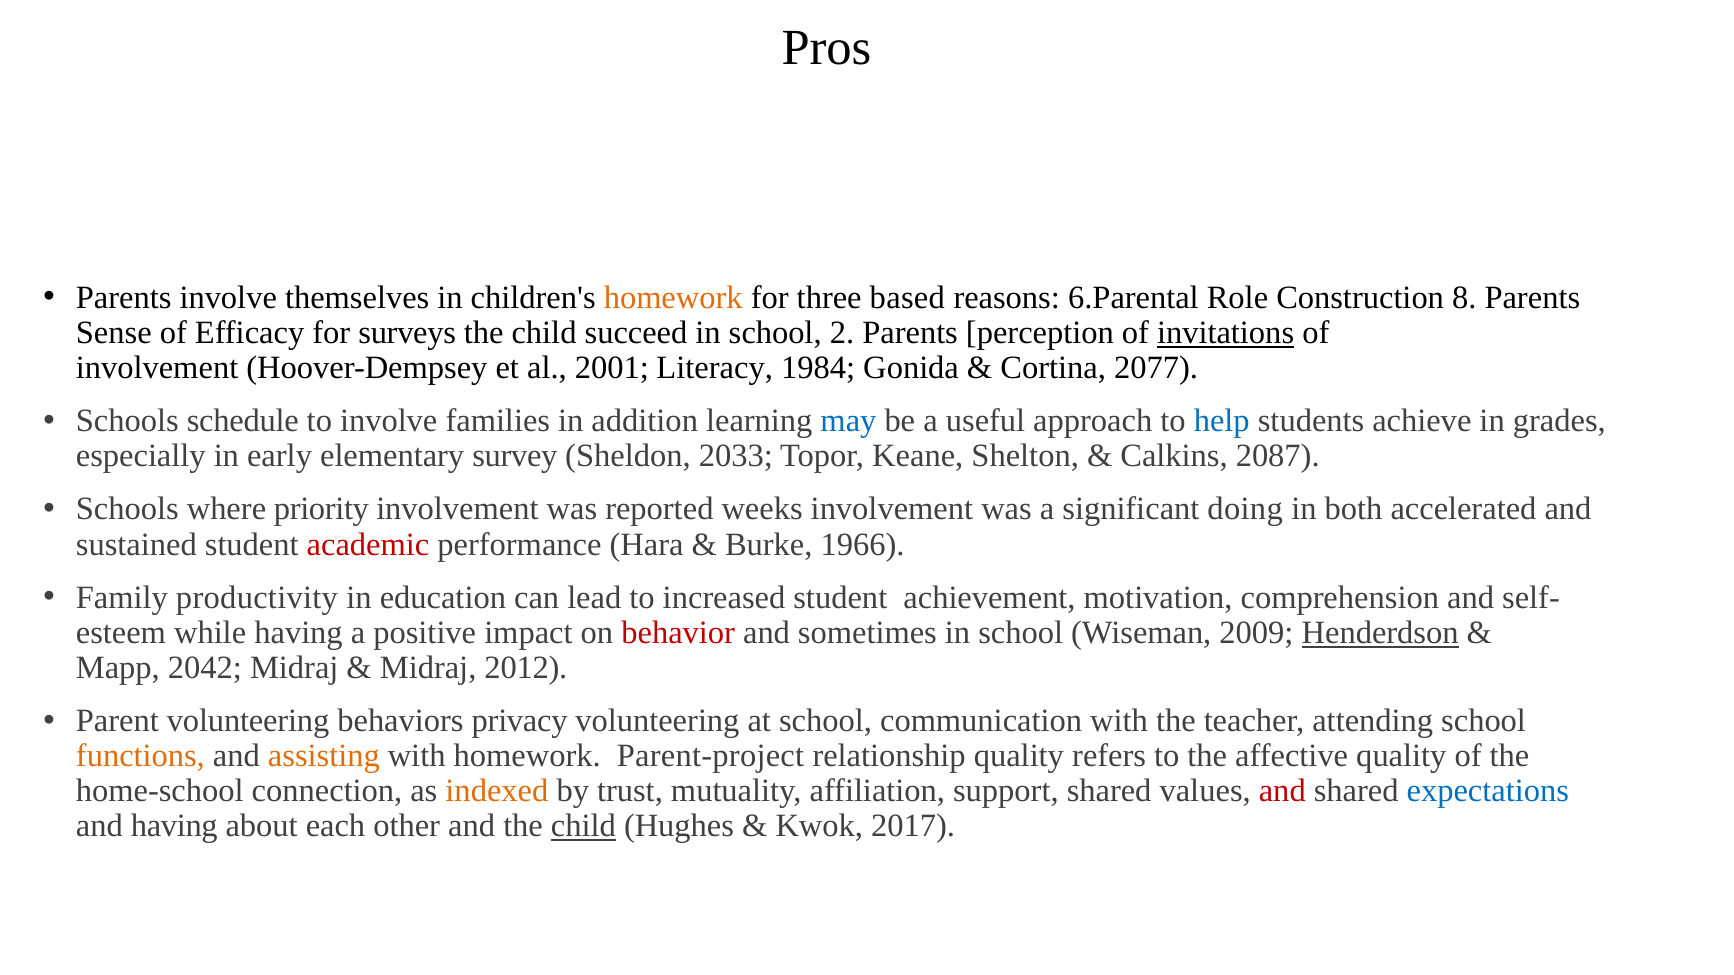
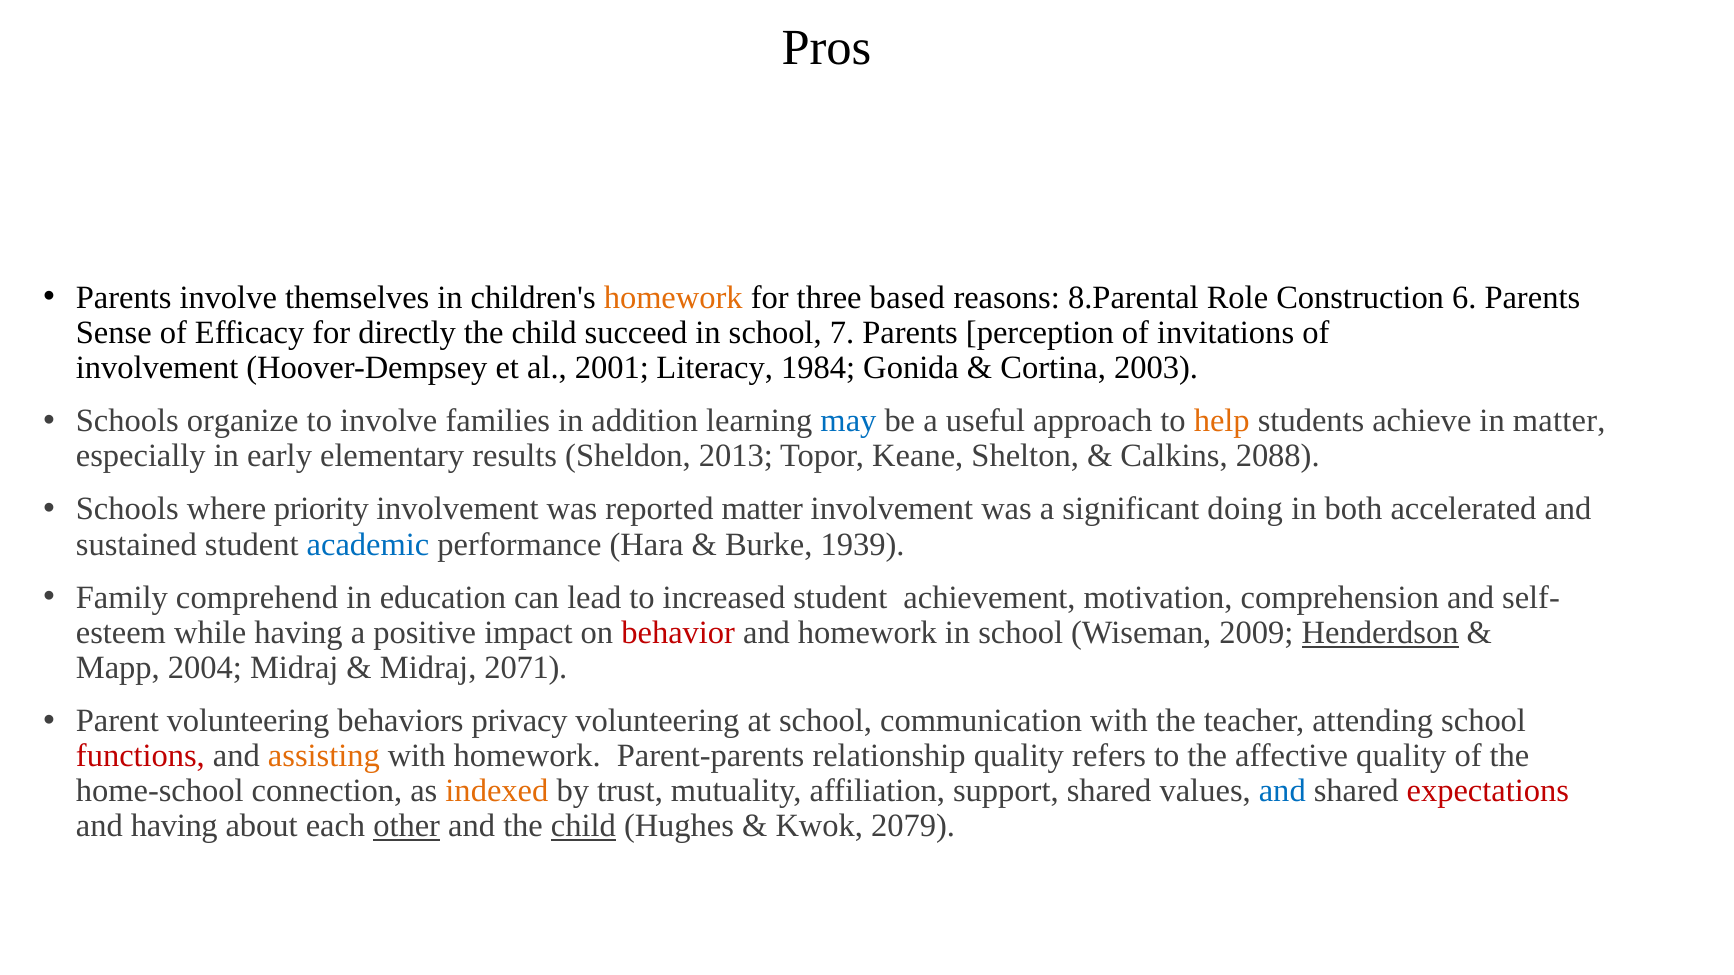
6.Parental: 6.Parental -> 8.Parental
8: 8 -> 6
surveys: surveys -> directly
2: 2 -> 7
invitations underline: present -> none
2077: 2077 -> 2003
schedule: schedule -> organize
help colour: blue -> orange
in grades: grades -> matter
survey: survey -> results
2033: 2033 -> 2013
2087: 2087 -> 2088
reported weeks: weeks -> matter
academic colour: red -> blue
1966: 1966 -> 1939
productivity: productivity -> comprehend
and sometimes: sometimes -> homework
2042: 2042 -> 2004
2012: 2012 -> 2071
functions colour: orange -> red
Parent-project: Parent-project -> Parent-parents
and at (1282, 791) colour: red -> blue
expectations colour: blue -> red
other underline: none -> present
2017: 2017 -> 2079
